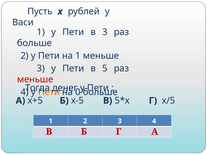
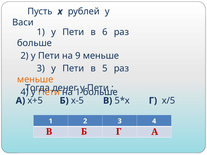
в 3: 3 -> 6
на 1: 1 -> 9
меньше at (35, 80) colour: red -> orange
0 at (78, 92): 0 -> 1
